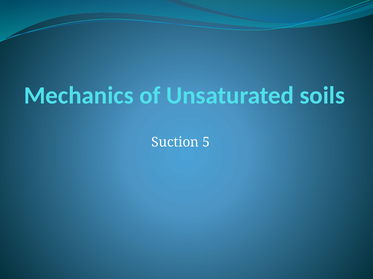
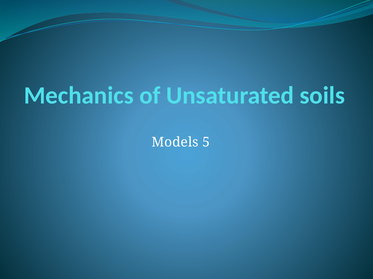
Suction: Suction -> Models
